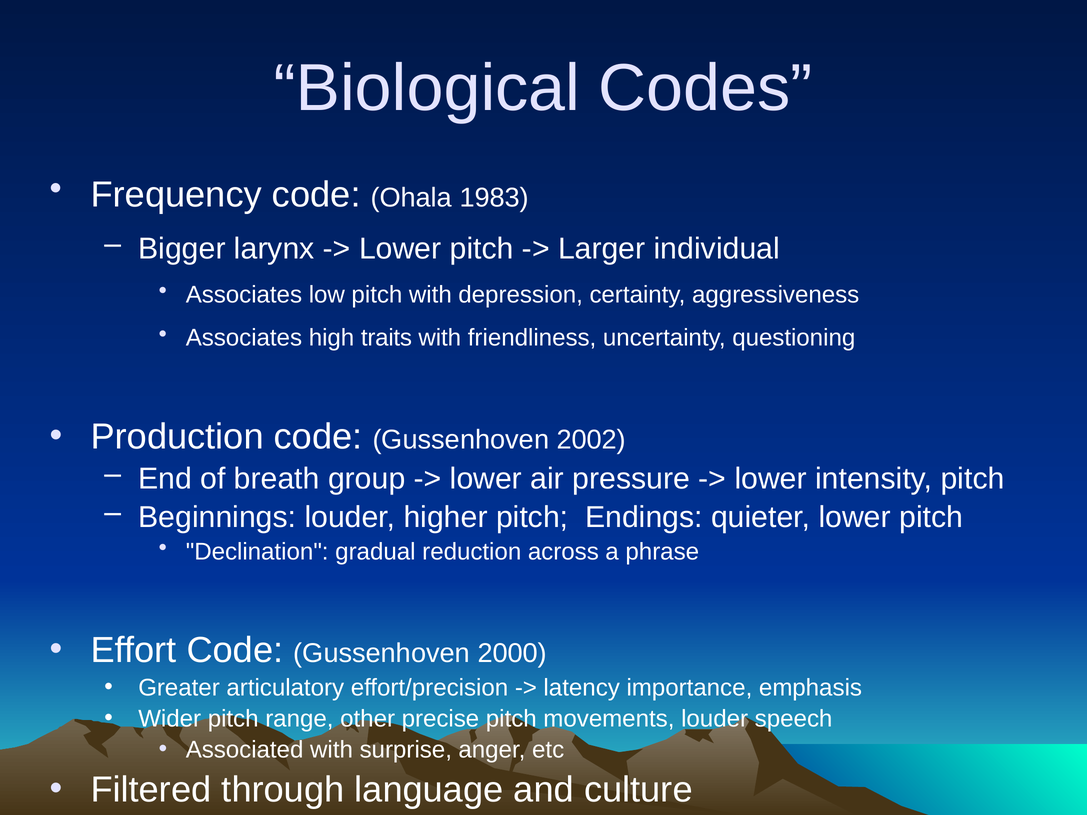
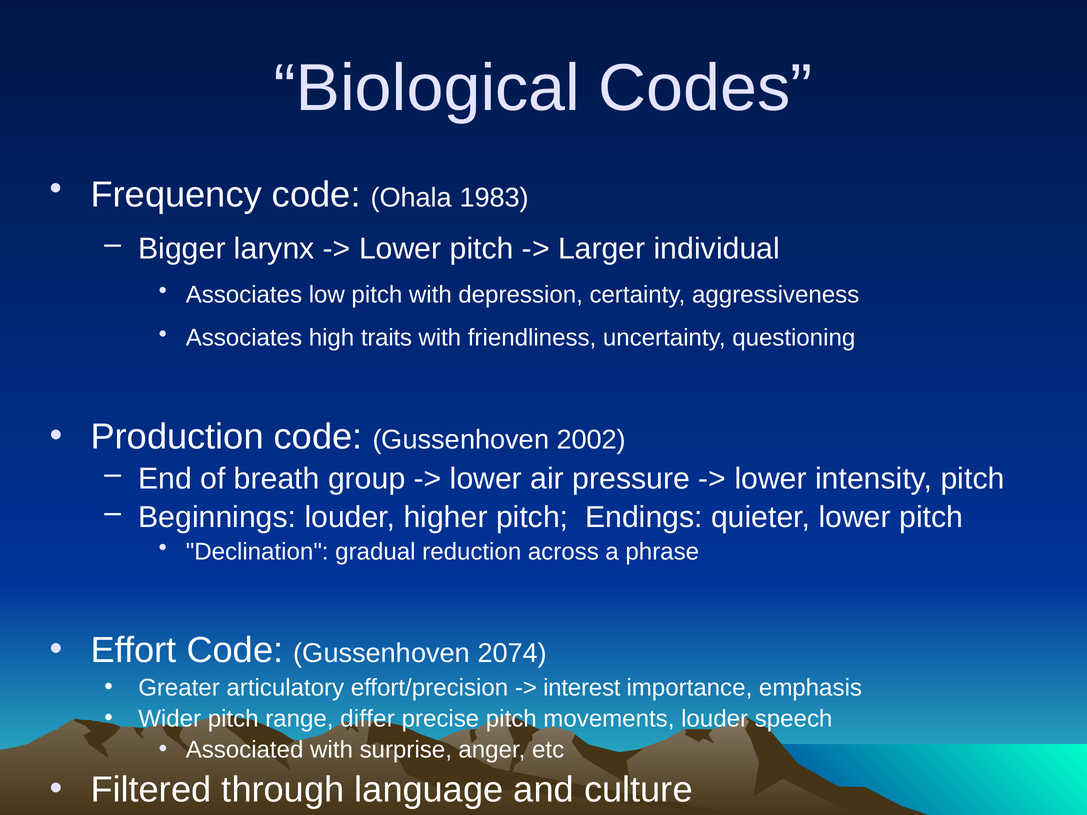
2000: 2000 -> 2074
latency: latency -> interest
other: other -> differ
